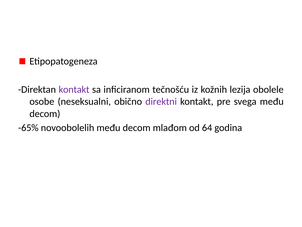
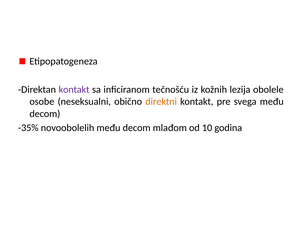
direktni colour: purple -> orange
-65%: -65% -> -35%
64: 64 -> 10
